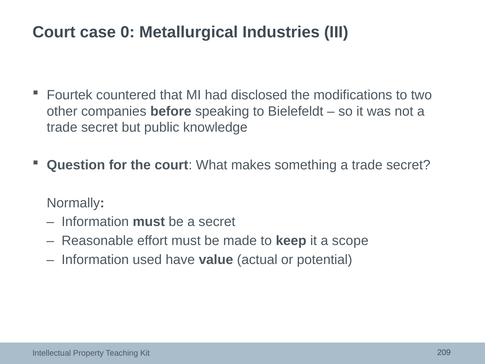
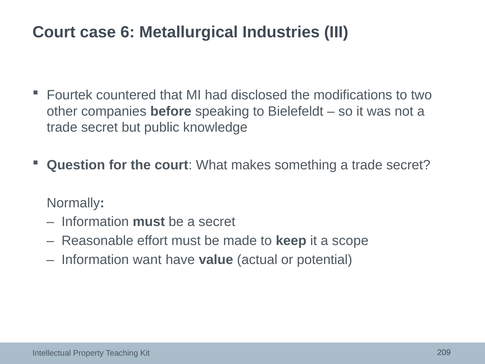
0: 0 -> 6
used: used -> want
